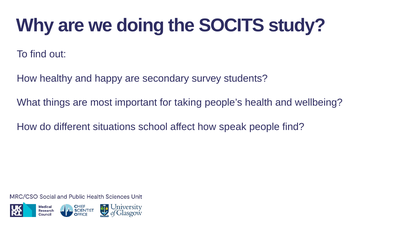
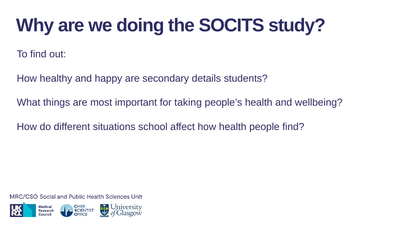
survey: survey -> details
how speak: speak -> health
